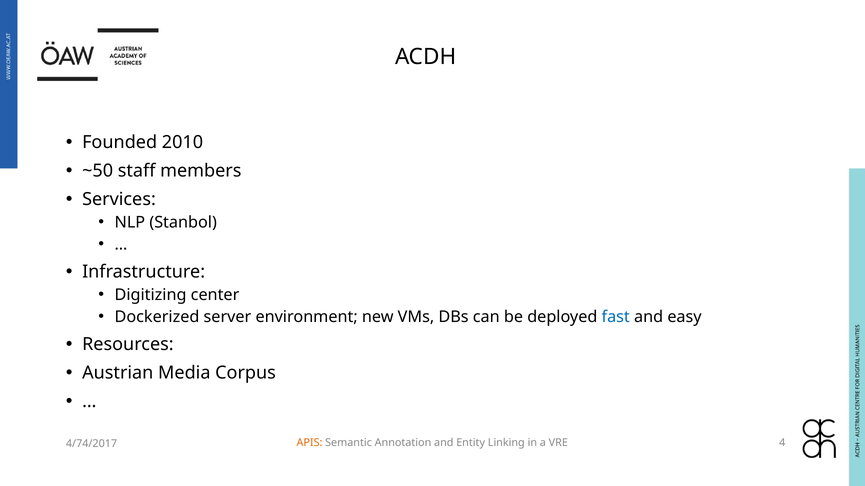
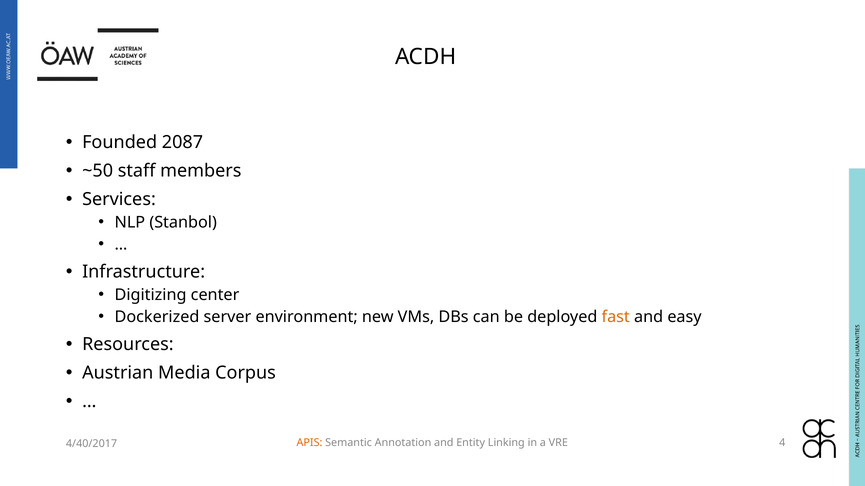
2010: 2010 -> 2087
fast colour: blue -> orange
4/74/2017: 4/74/2017 -> 4/40/2017
